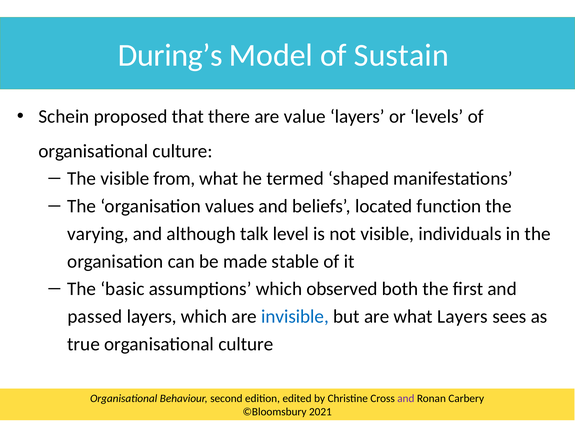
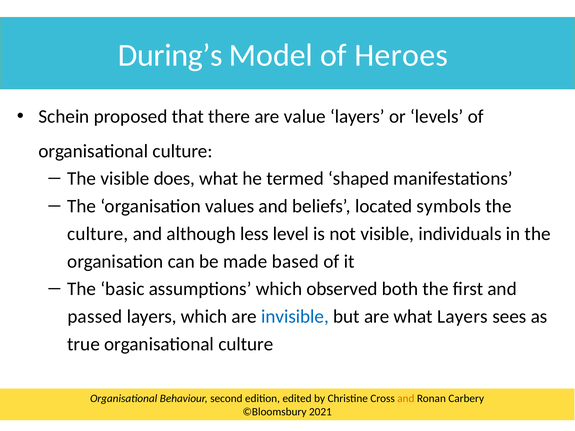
Sustain: Sustain -> Heroes
from: from -> does
function: function -> symbols
varying at (98, 234): varying -> culture
talk: talk -> less
stable: stable -> based
and at (406, 399) colour: purple -> orange
